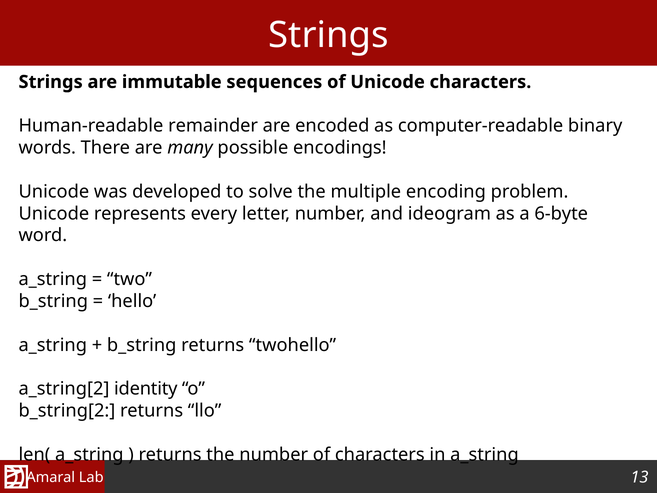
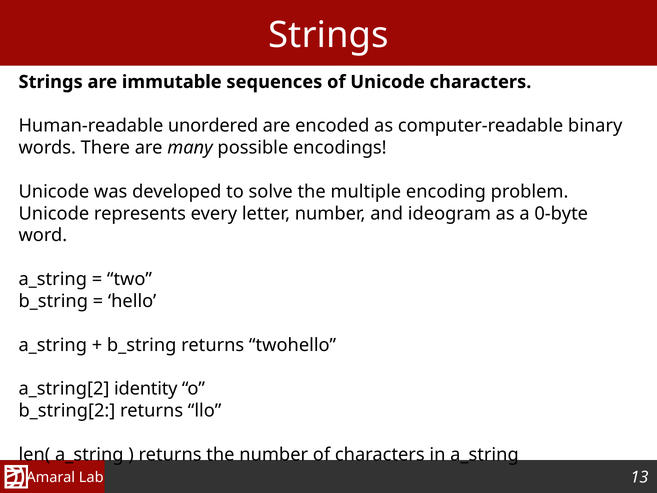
remainder: remainder -> unordered
6-byte: 6-byte -> 0-byte
